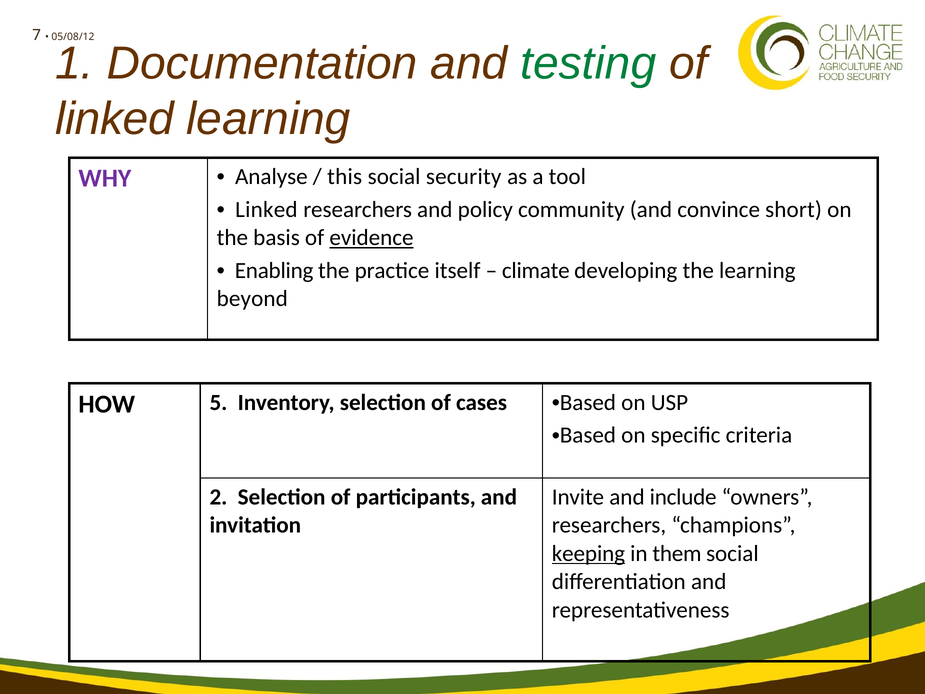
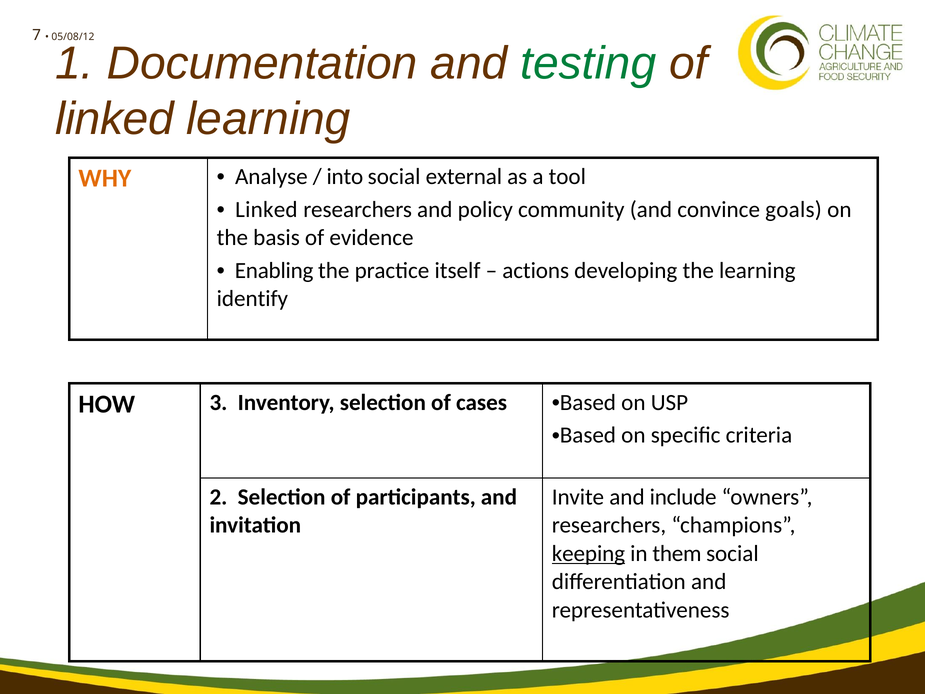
WHY colour: purple -> orange
this: this -> into
security: security -> external
short: short -> goals
evidence underline: present -> none
climate: climate -> actions
beyond: beyond -> identify
5: 5 -> 3
